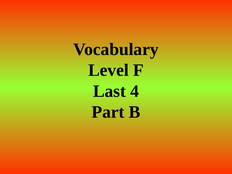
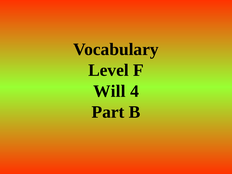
Last: Last -> Will
